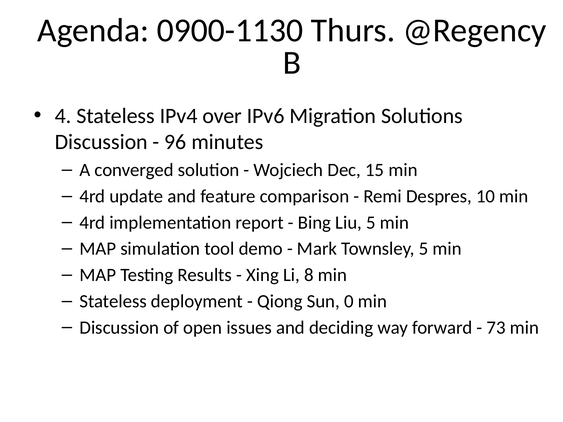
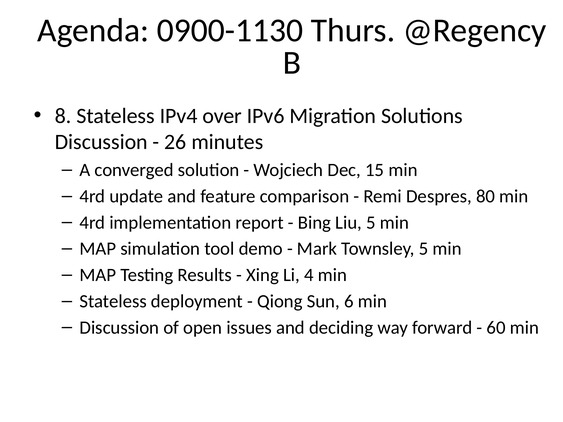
4: 4 -> 8
96: 96 -> 26
10: 10 -> 80
8: 8 -> 4
0: 0 -> 6
73: 73 -> 60
